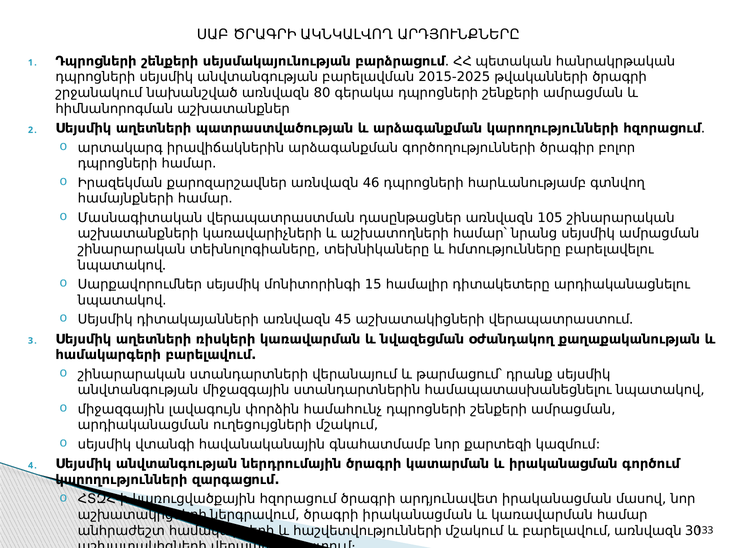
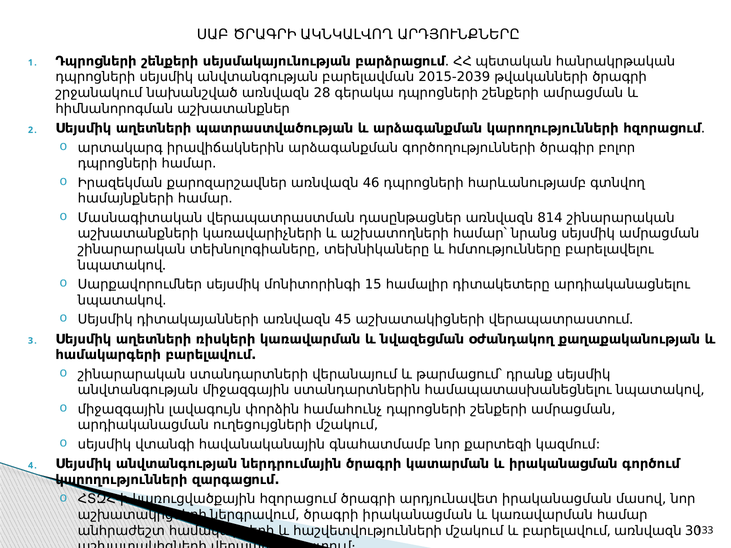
2015-2025: 2015-2025 -> 2015-2039
80: 80 -> 28
105: 105 -> 814
